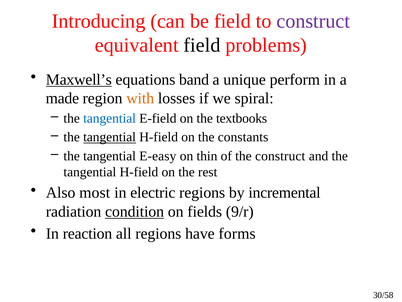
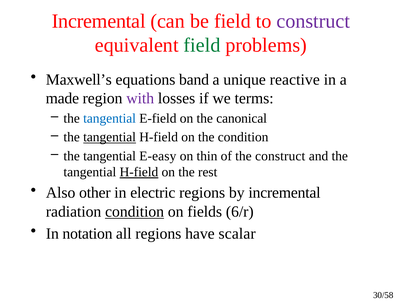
Introducing at (99, 21): Introducing -> Incremental
field at (202, 45) colour: black -> green
Maxwell’s underline: present -> none
perform: perform -> reactive
with colour: orange -> purple
spiral: spiral -> terms
textbooks: textbooks -> canonical
the constants: constants -> condition
H-field at (139, 172) underline: none -> present
most: most -> other
9/r: 9/r -> 6/r
reaction: reaction -> notation
forms: forms -> scalar
